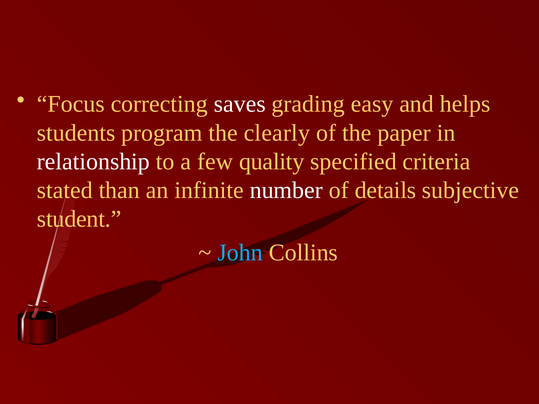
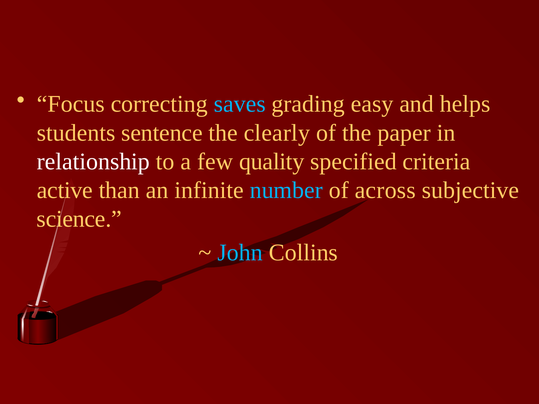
saves colour: white -> light blue
program: program -> sentence
stated: stated -> active
number colour: white -> light blue
details: details -> across
student: student -> science
